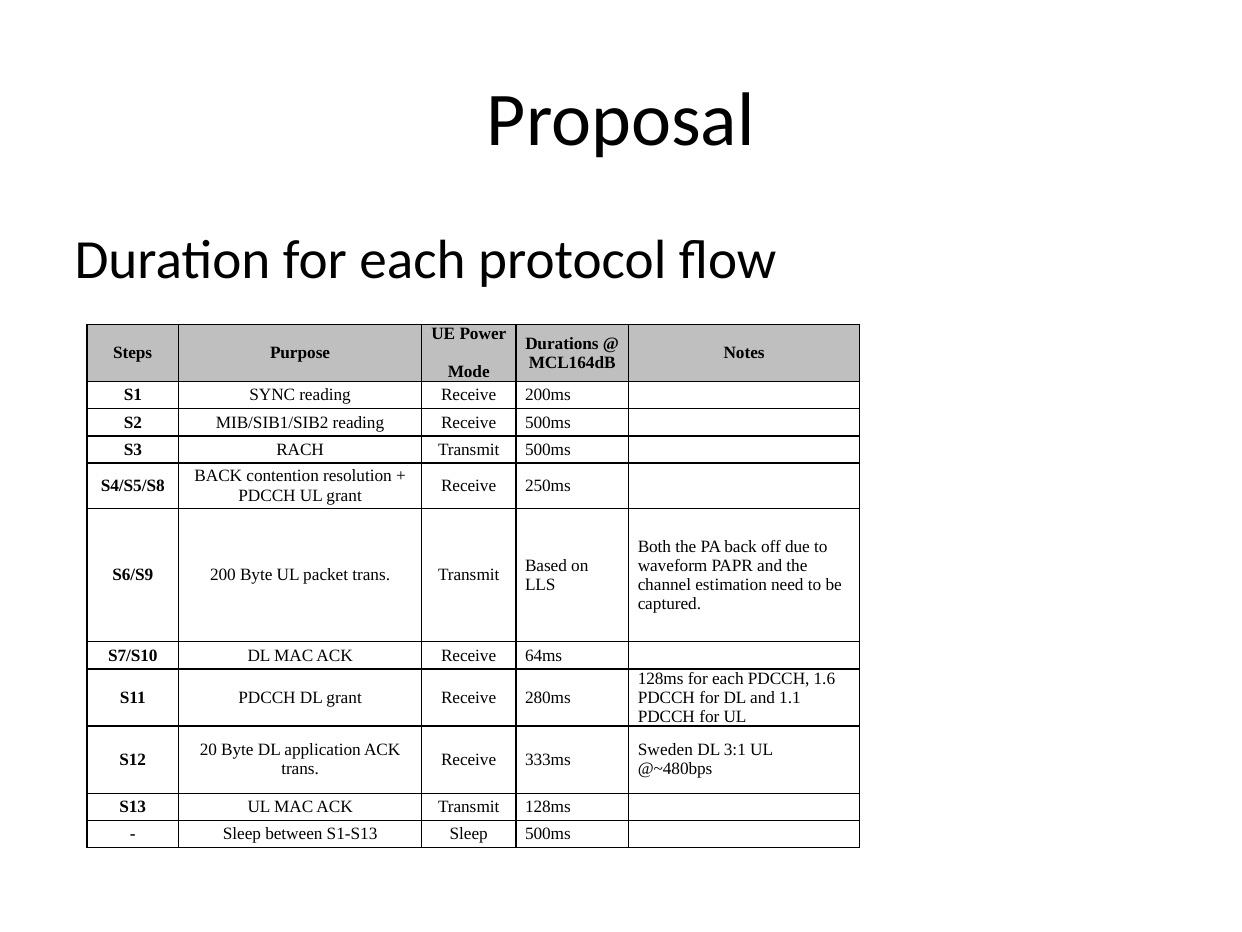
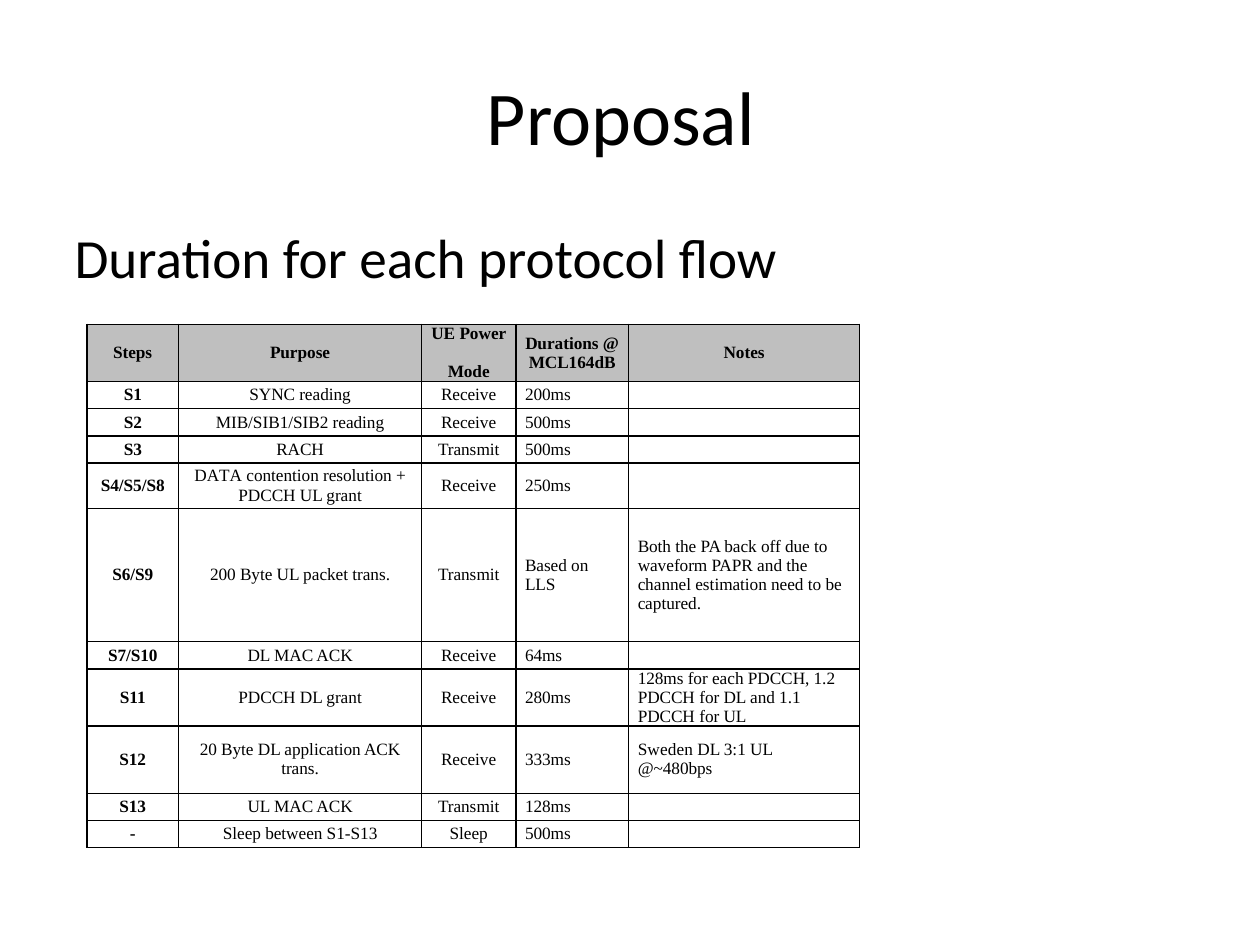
BACK at (218, 476): BACK -> DATA
1.6: 1.6 -> 1.2
